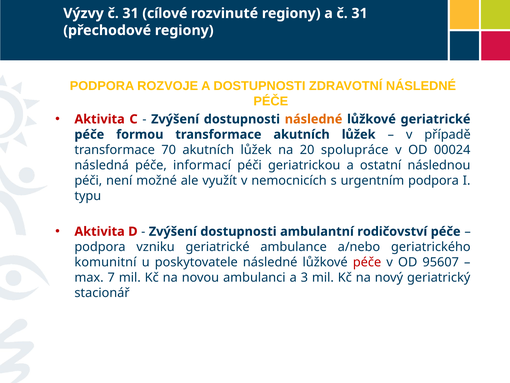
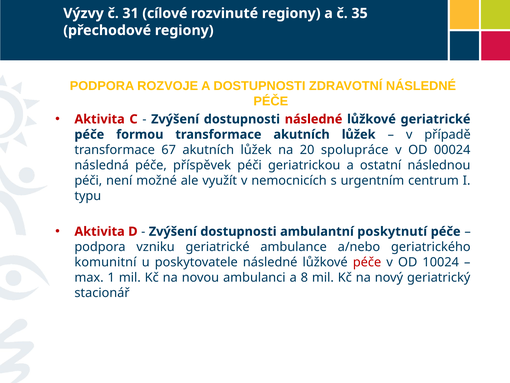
a č 31: 31 -> 35
následné at (314, 119) colour: orange -> red
70: 70 -> 67
informací: informací -> příspěvek
urgentním podpora: podpora -> centrum
rodičovství: rodičovství -> poskytnutí
95607: 95607 -> 10024
7: 7 -> 1
3: 3 -> 8
